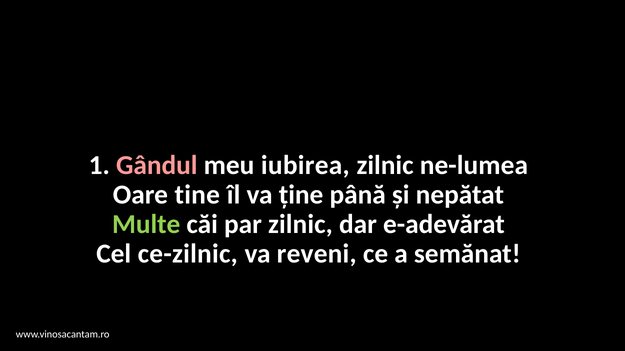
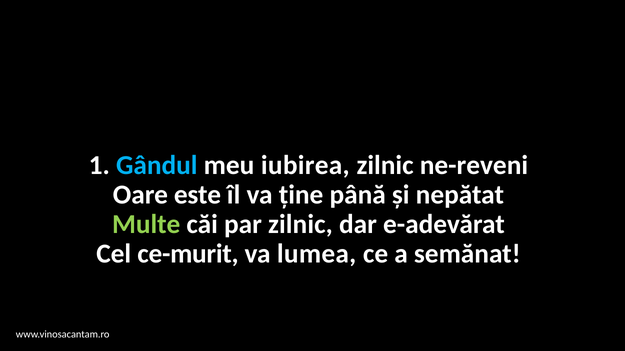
Gândul colour: pink -> light blue
ne-lumea: ne-lumea -> ne-reveni
tine: tine -> este
ce-zilnic: ce-zilnic -> ce-murit
reveni: reveni -> lumea
